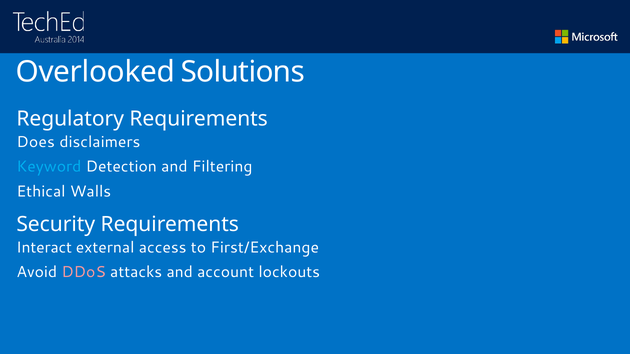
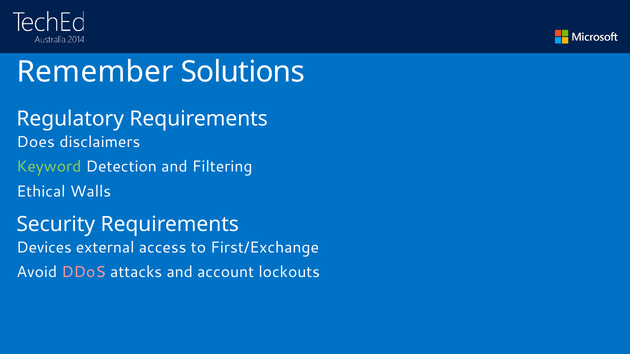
Overlooked: Overlooked -> Remember
Keyword colour: light blue -> light green
Interact: Interact -> Devices
